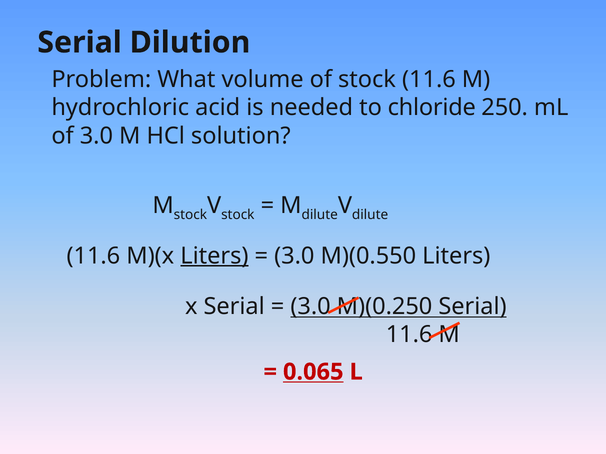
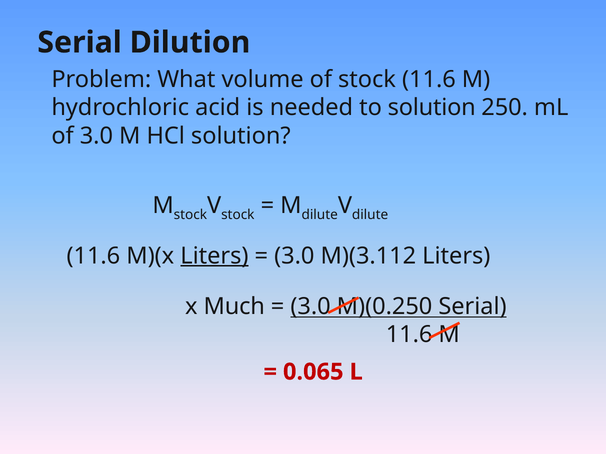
to chloride: chloride -> solution
M)(0.550: M)(0.550 -> M)(3.112
x Serial: Serial -> Much
0.065 underline: present -> none
